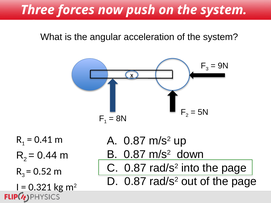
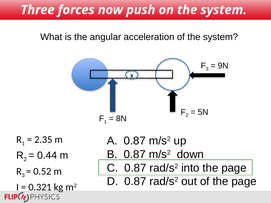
0.41: 0.41 -> 2.35
